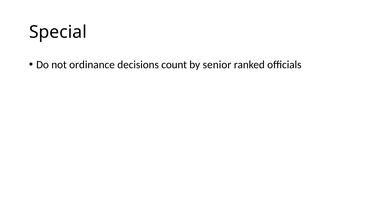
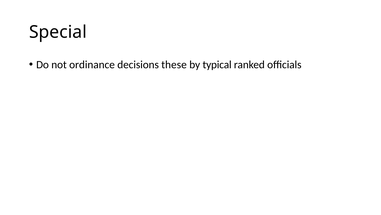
count: count -> these
senior: senior -> typical
